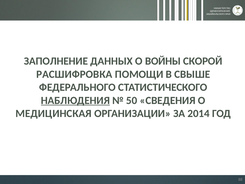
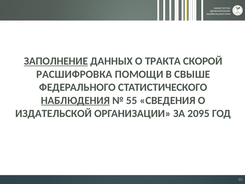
ЗАПОЛНЕНИЕ underline: none -> present
ВОЙНЫ: ВОЙНЫ -> ТРАКТА
50: 50 -> 55
МЕДИЦИНСКАЯ: МЕДИЦИНСКАЯ -> ИЗДАТЕЛЬСКОЙ
2014: 2014 -> 2095
